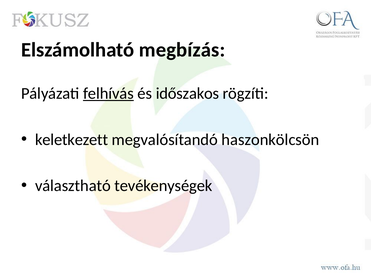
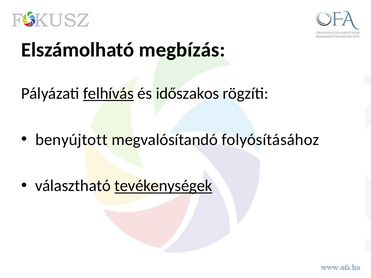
keletkezett: keletkezett -> benyújtott
haszonkölcsön: haszonkölcsön -> folyósításához
tevékenységek underline: none -> present
